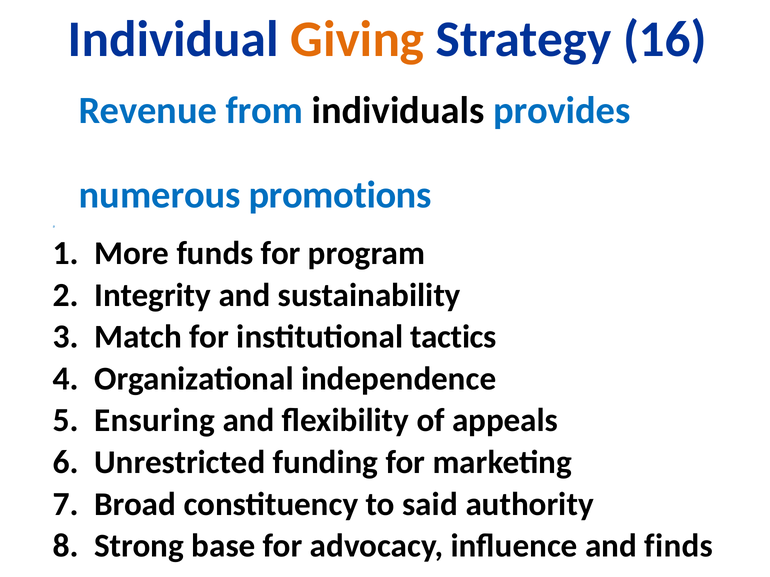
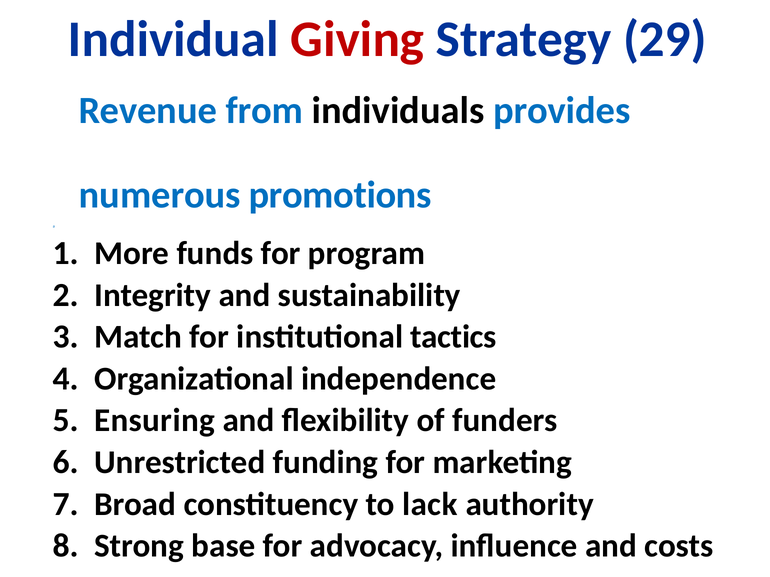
Giving colour: orange -> red
16: 16 -> 29
appeals: appeals -> funders
said: said -> lack
finds: finds -> costs
